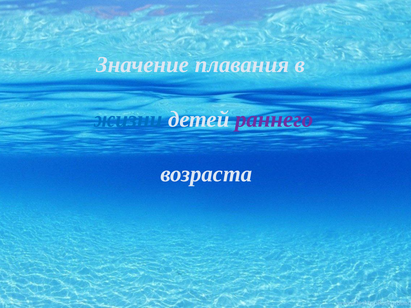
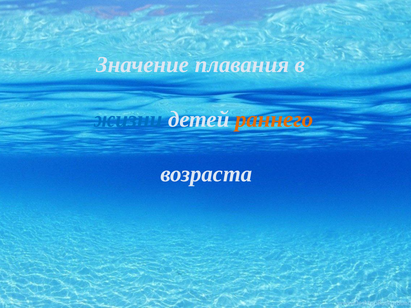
раннего colour: purple -> orange
